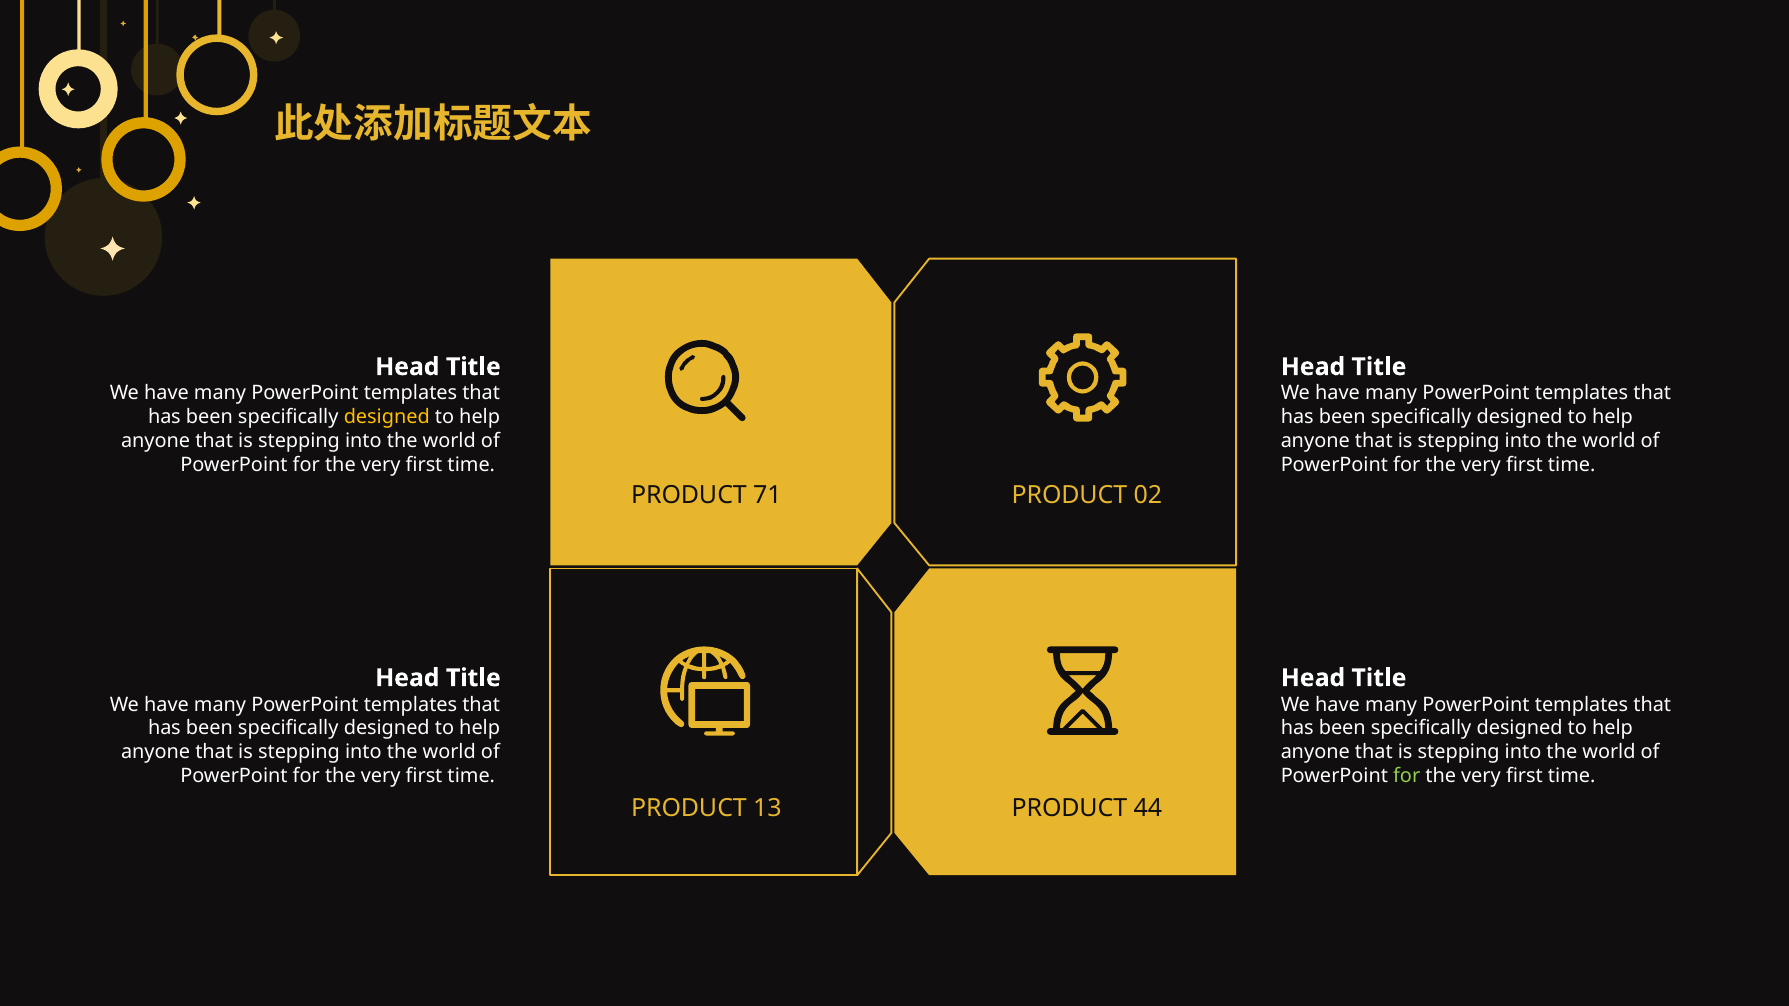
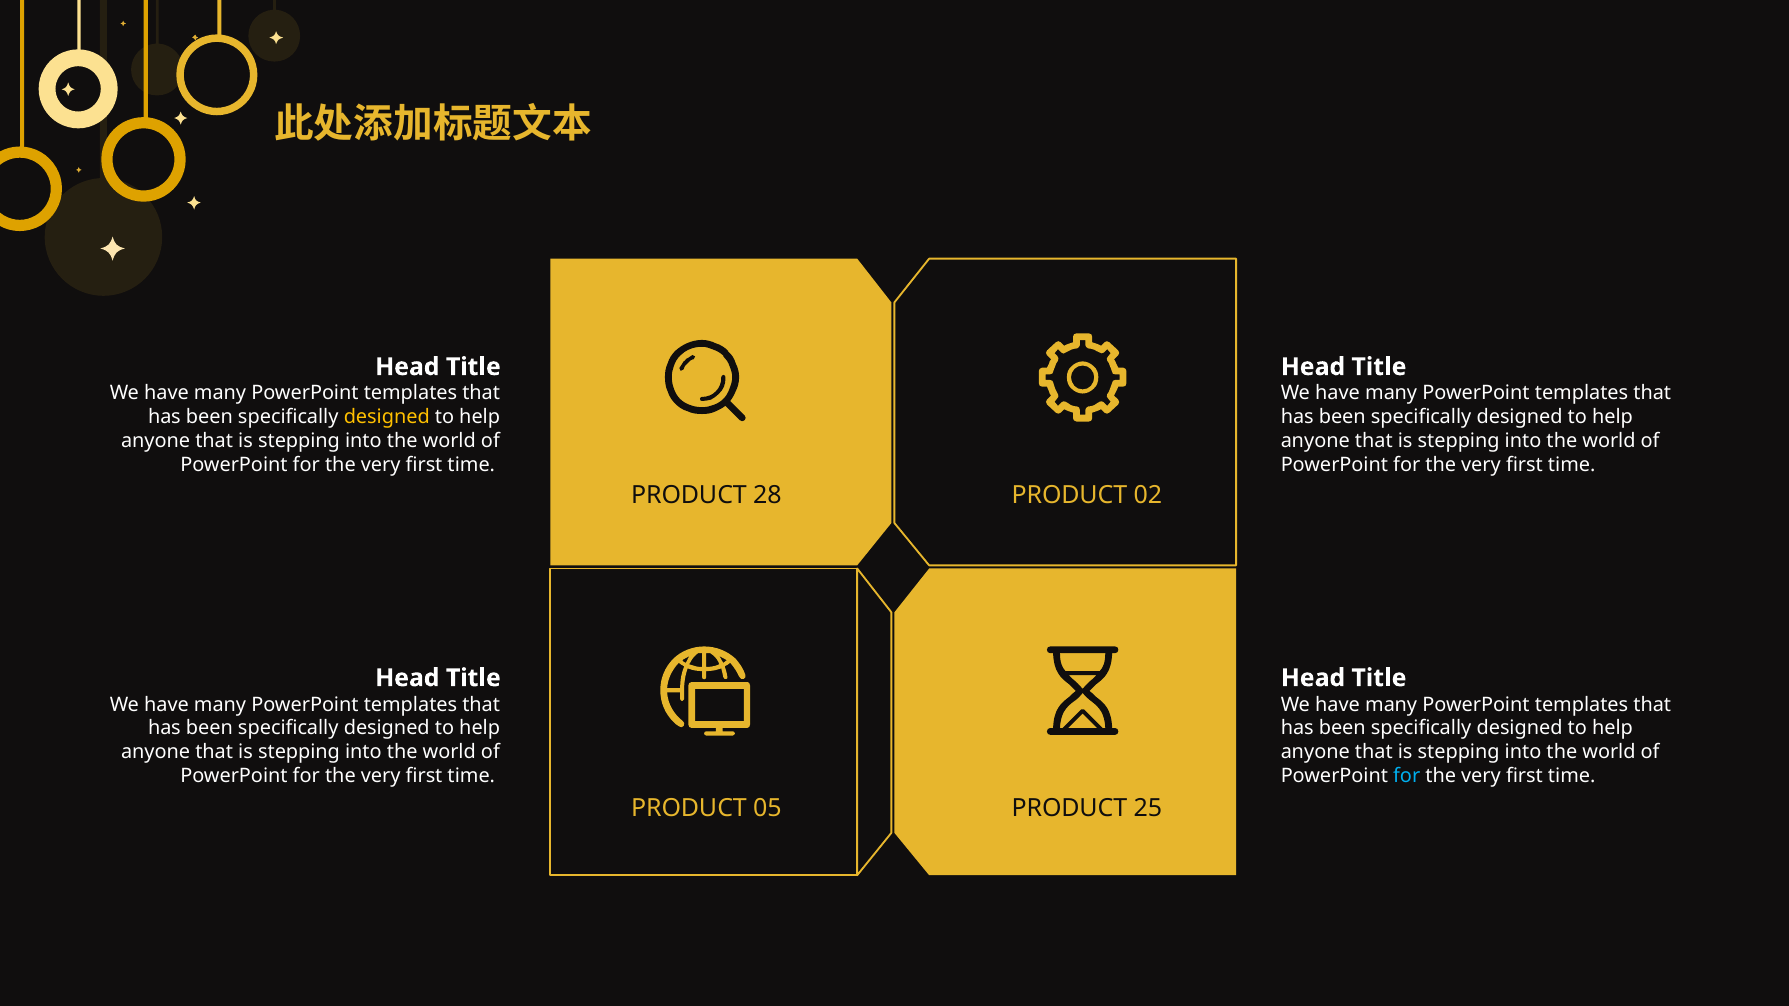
71: 71 -> 28
for at (1407, 776) colour: light green -> light blue
13: 13 -> 05
44: 44 -> 25
